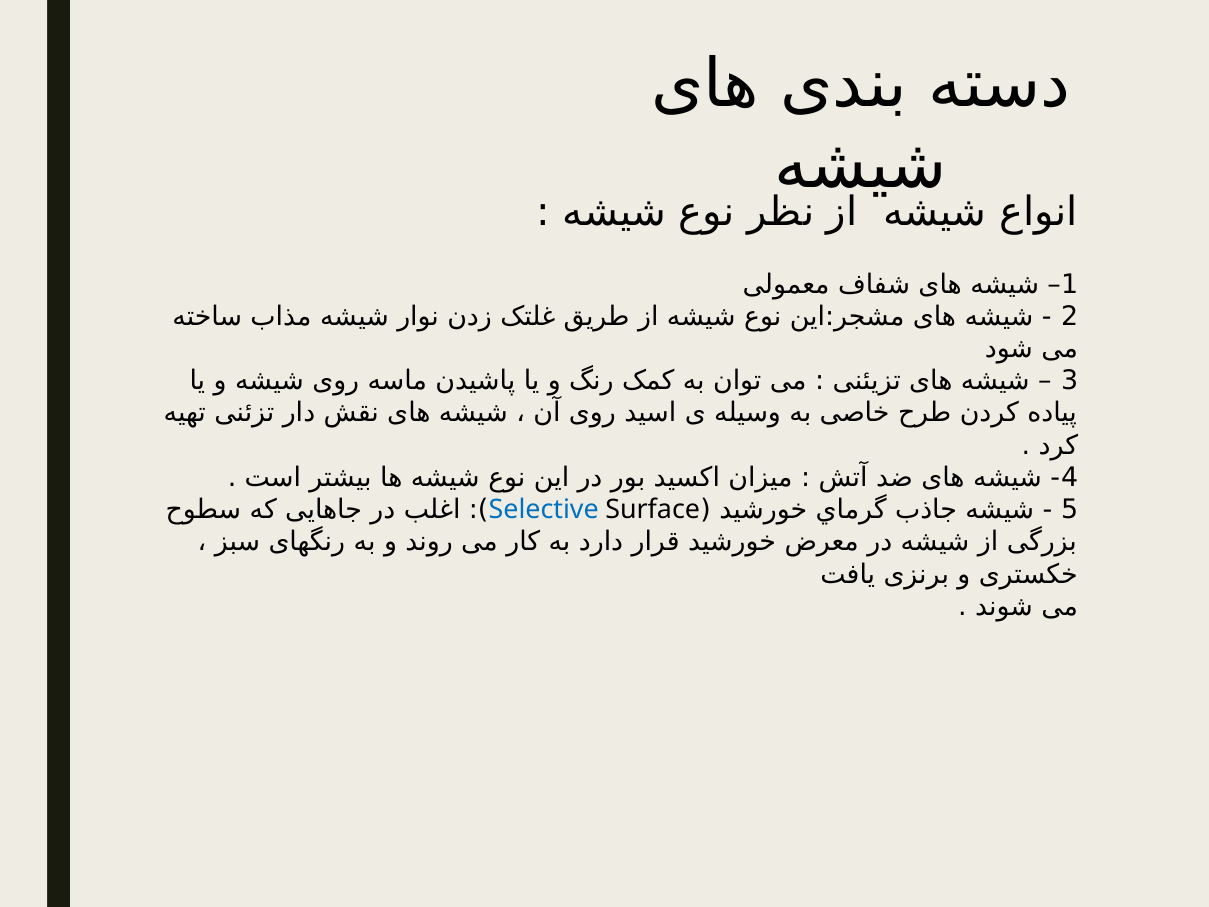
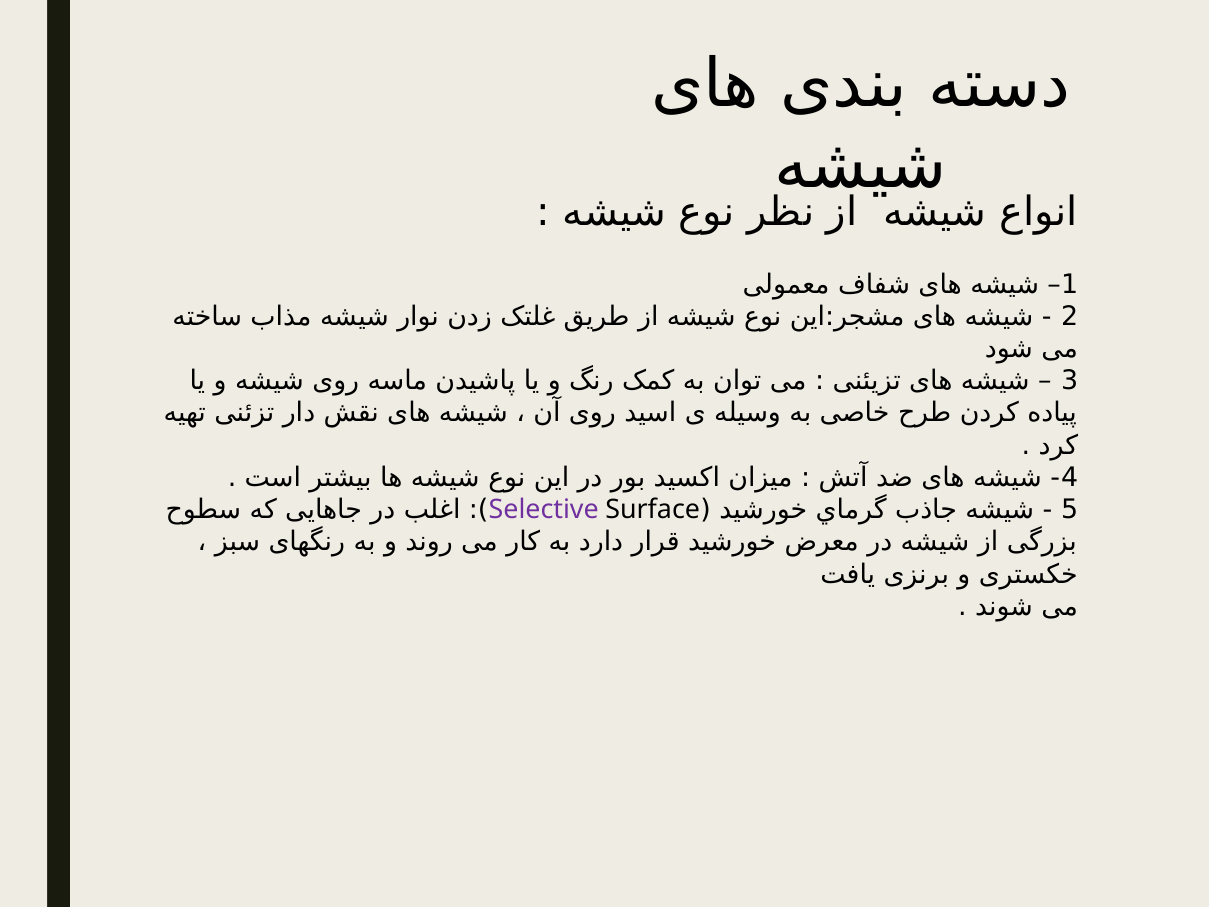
Selective colour: blue -> purple
